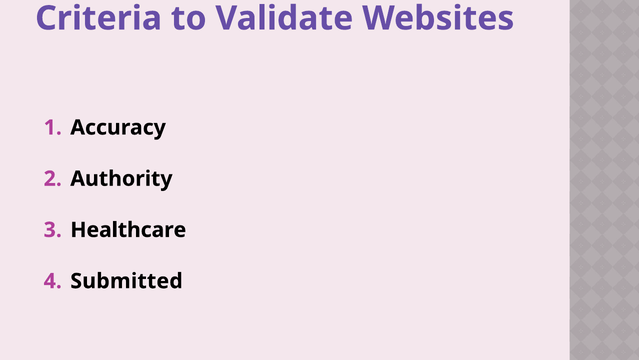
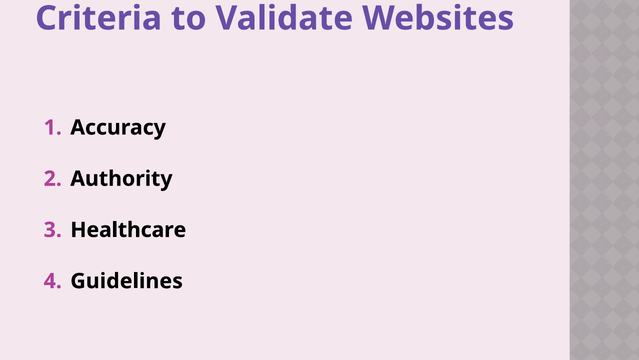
Submitted: Submitted -> Guidelines
